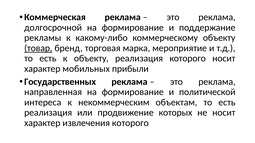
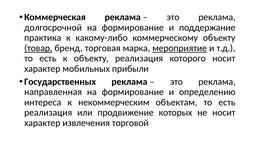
рекламы: рекламы -> практика
мероприятие underline: none -> present
политической: политической -> определению
извлечения которого: которого -> торговой
